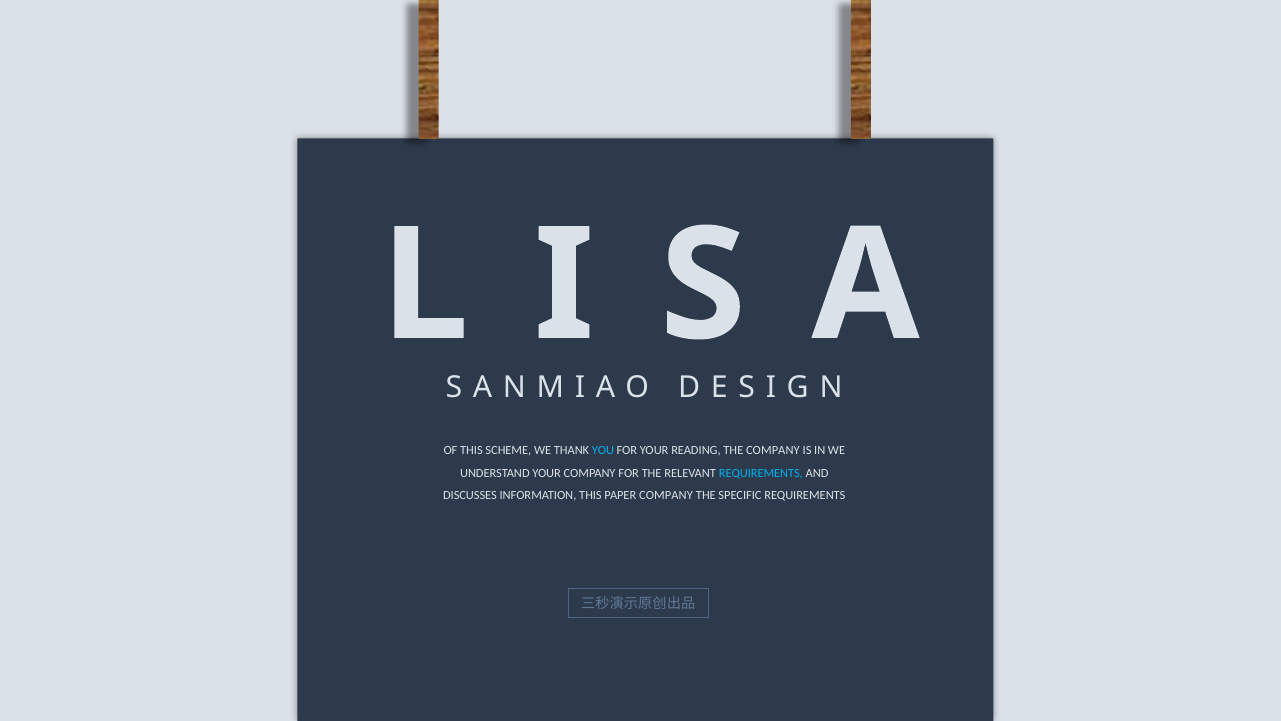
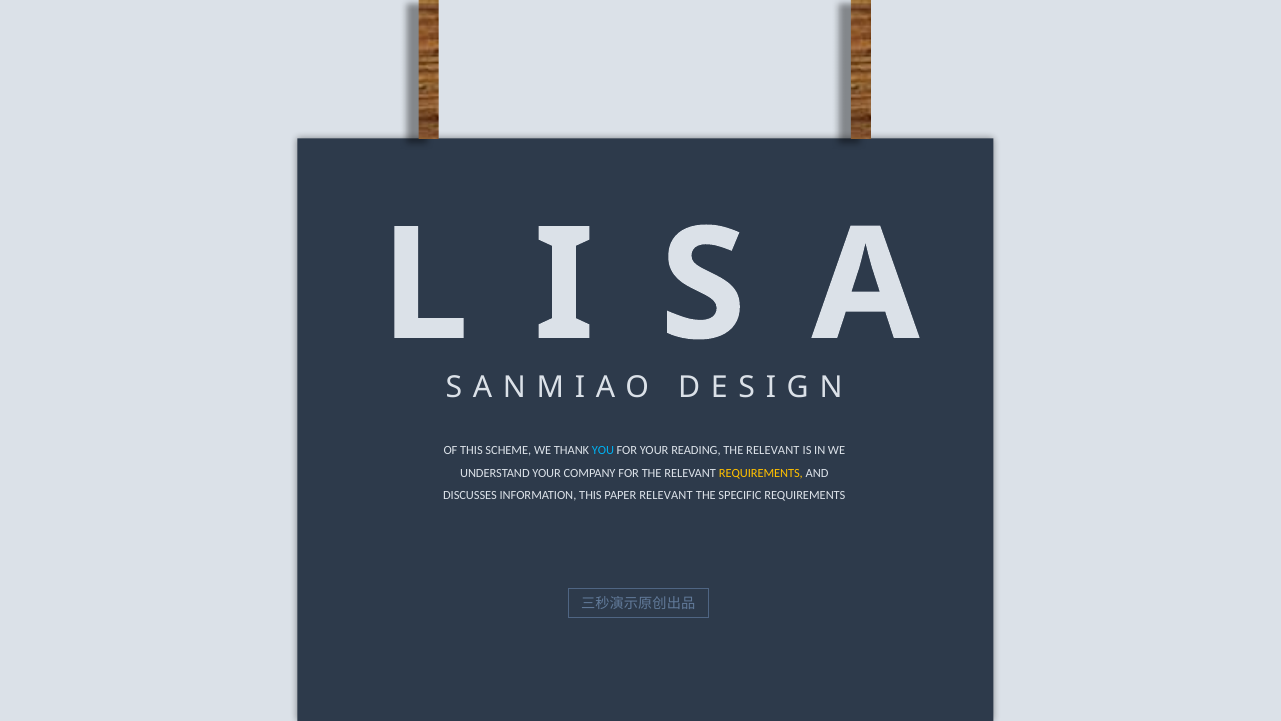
READING THE COMPANY: COMPANY -> RELEVANT
REQUIREMENTS at (761, 473) colour: light blue -> yellow
PAPER COMPANY: COMPANY -> RELEVANT
